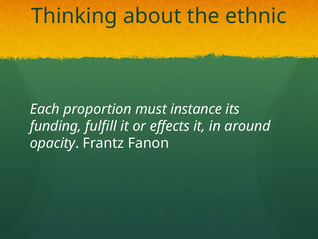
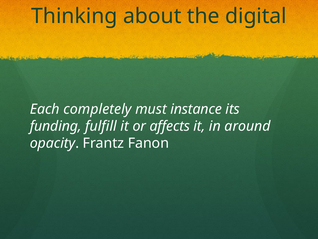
ethnic: ethnic -> digital
proportion: proportion -> completely
effects: effects -> affects
